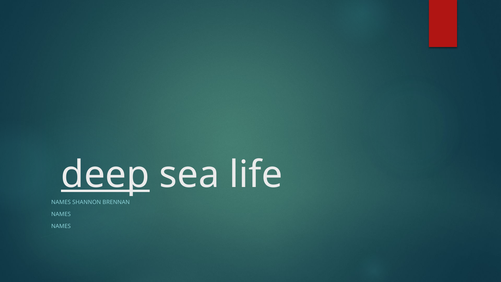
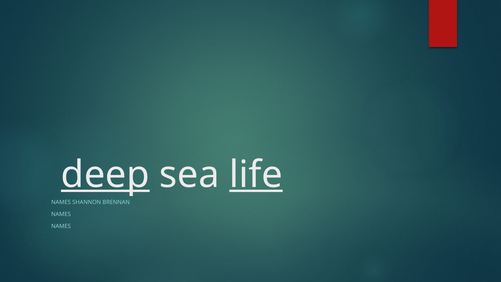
life underline: none -> present
